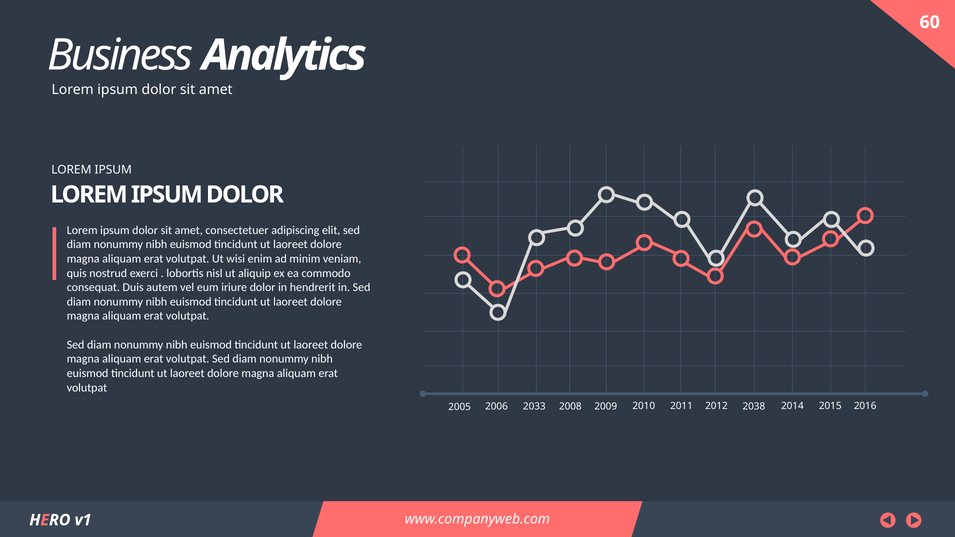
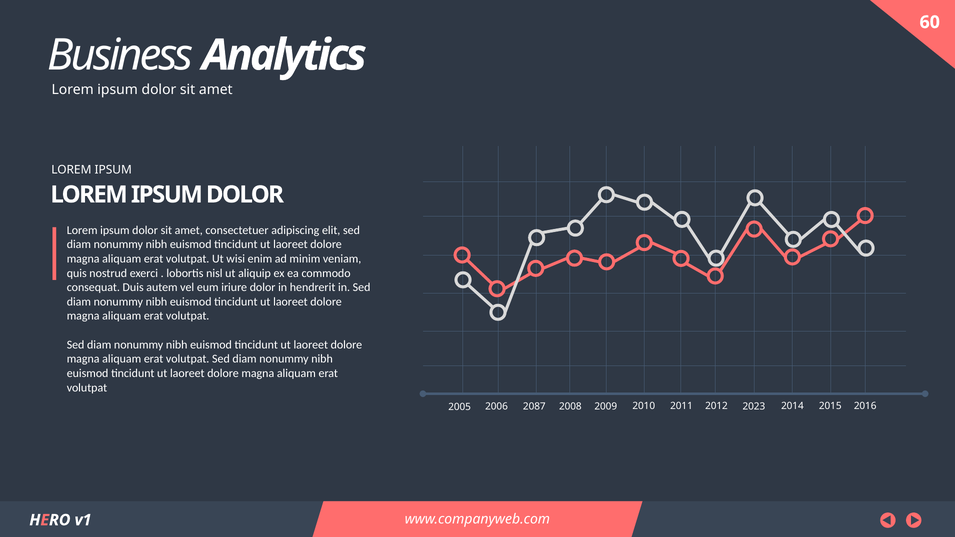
2033: 2033 -> 2087
2038: 2038 -> 2023
